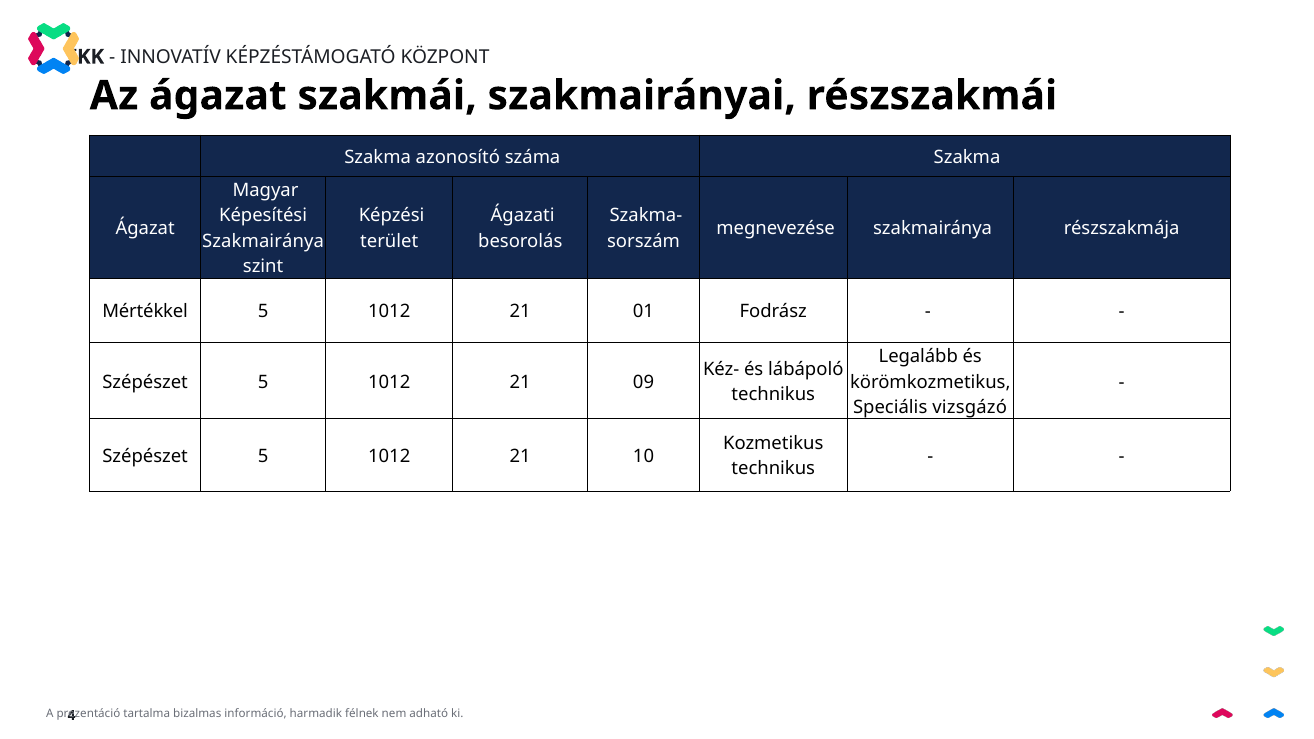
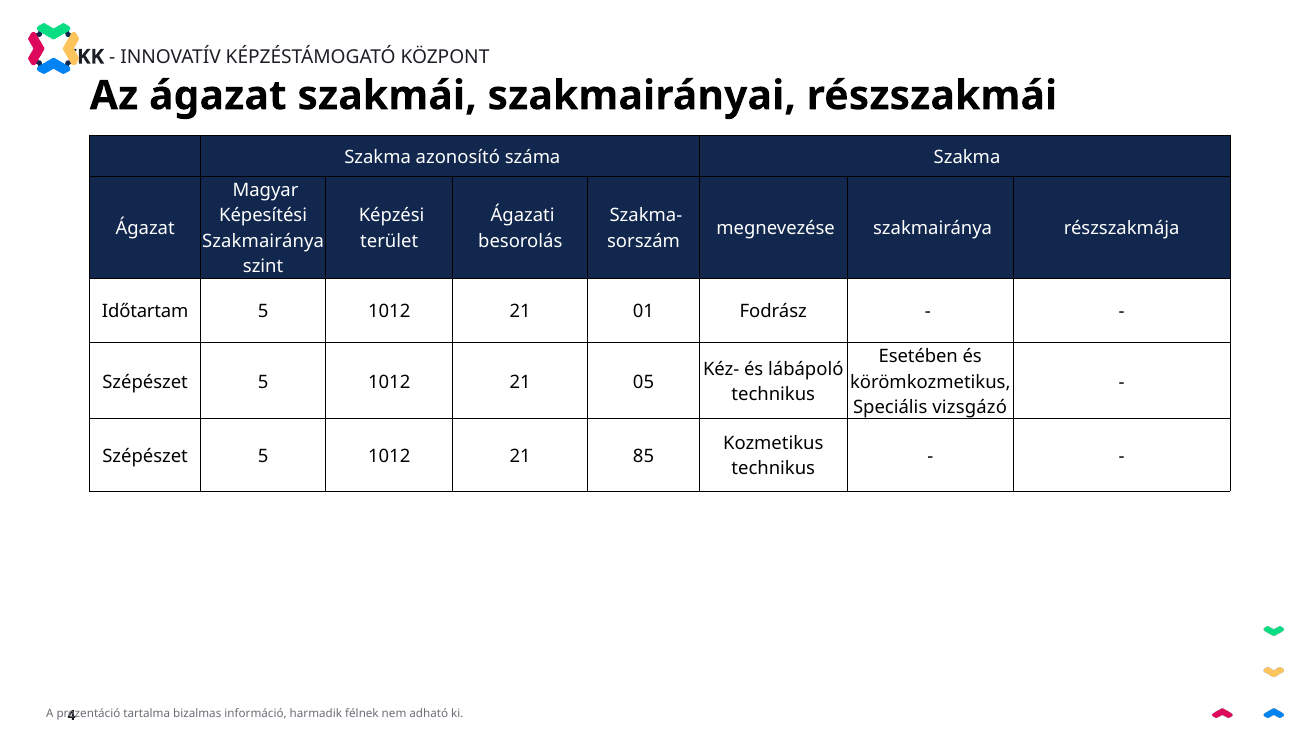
Mértékkel: Mértékkel -> Időtartam
Legalább: Legalább -> Esetében
09: 09 -> 05
10: 10 -> 85
